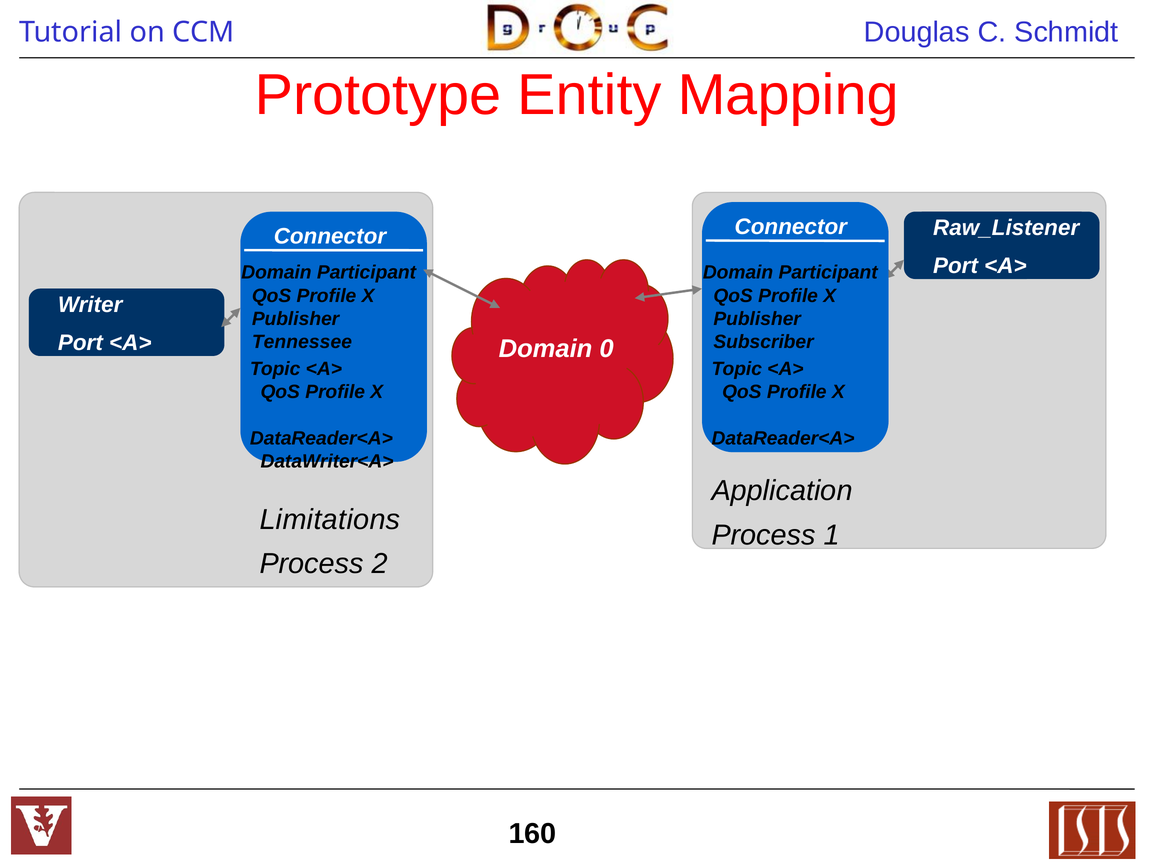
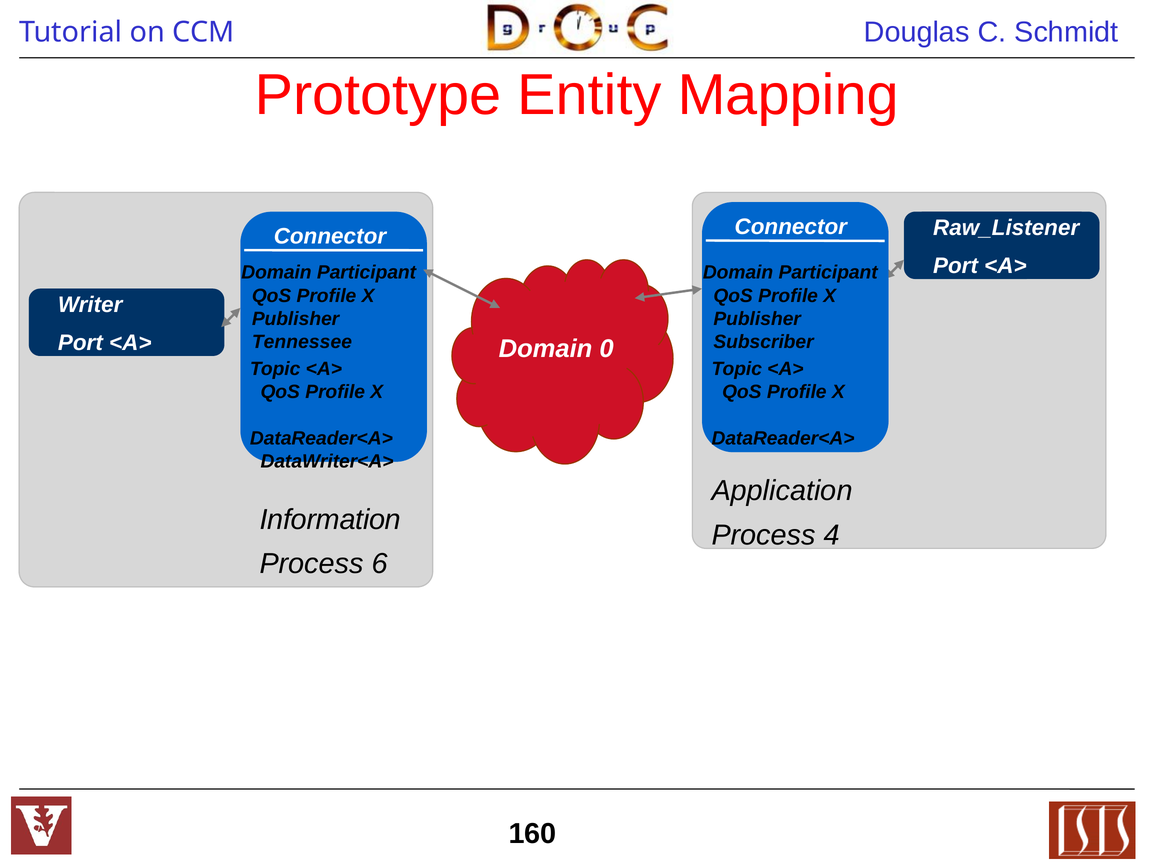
Limitations: Limitations -> Information
1: 1 -> 4
2: 2 -> 6
